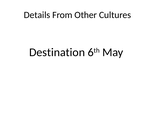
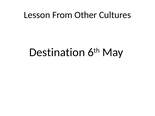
Details: Details -> Lesson
